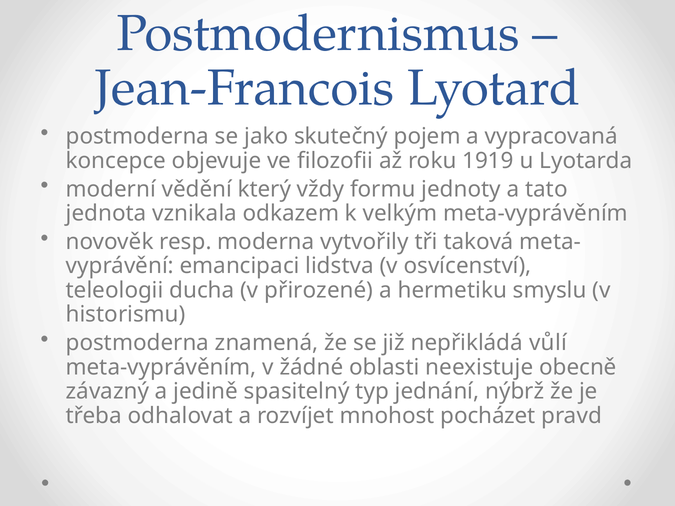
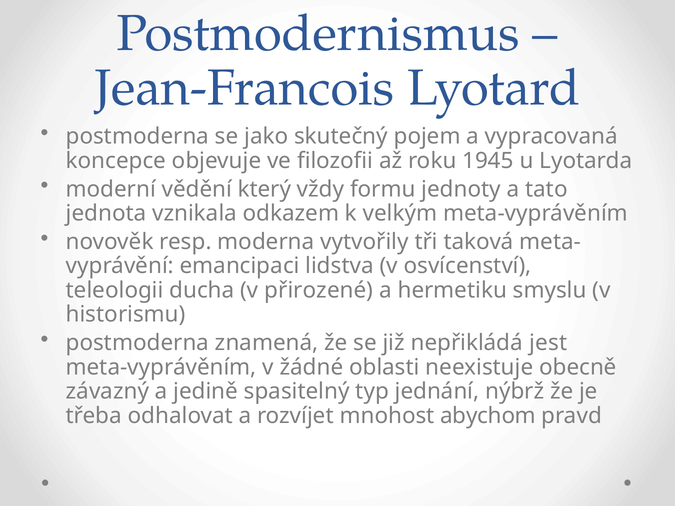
1919: 1919 -> 1945
vůlí: vůlí -> jest
pocházet: pocházet -> abychom
